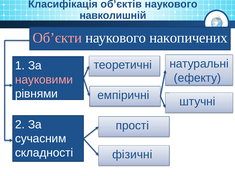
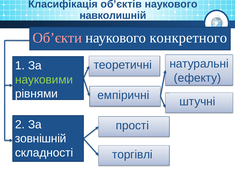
накопичених: накопичених -> конкретного
науковими colour: pink -> light green
сучасним: сучасним -> зовнішній
фізичні: фізичні -> торгівлі
